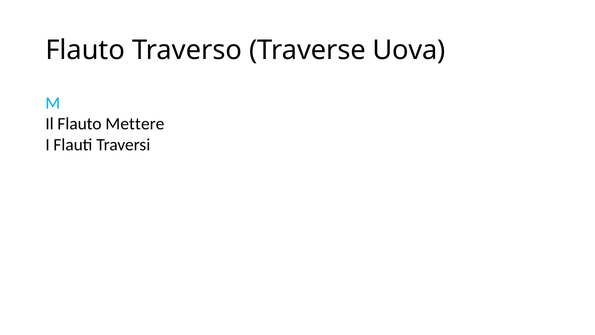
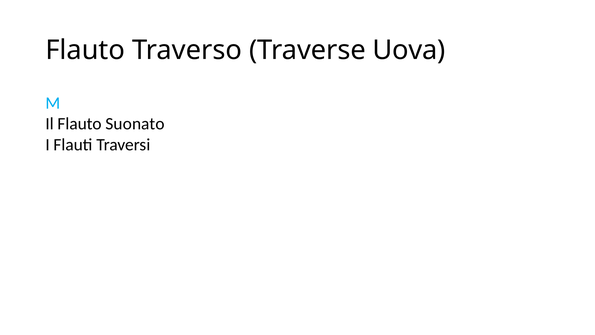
Mettere: Mettere -> Suonato
